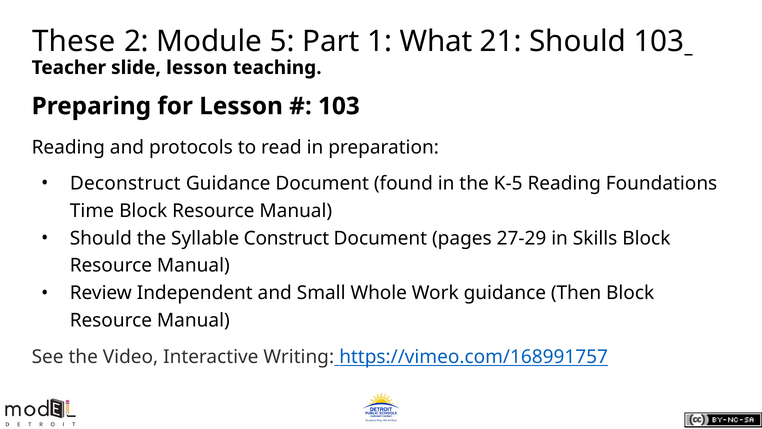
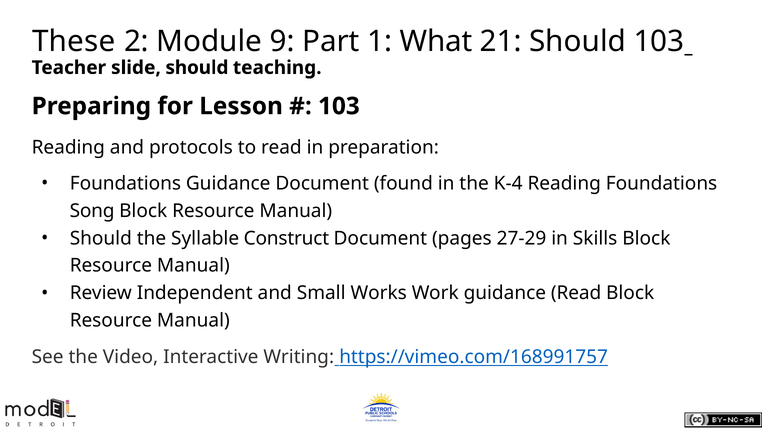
5: 5 -> 9
slide lesson: lesson -> should
Deconstruct at (125, 183): Deconstruct -> Foundations
K-5: K-5 -> K-4
Time: Time -> Song
Whole: Whole -> Works
guidance Then: Then -> Read
